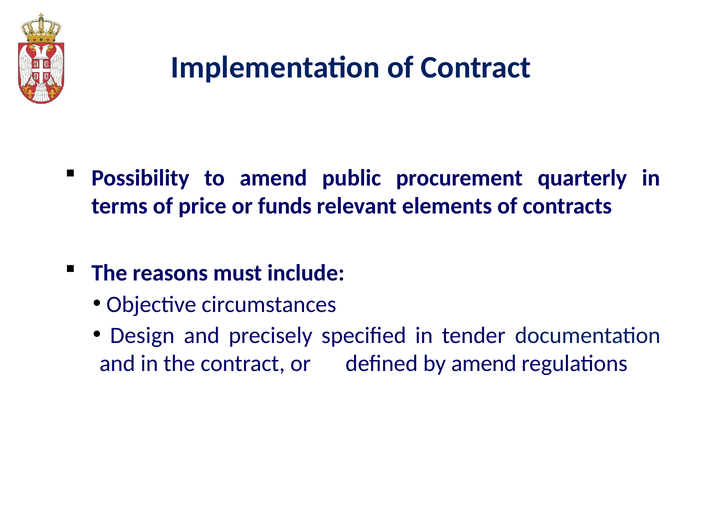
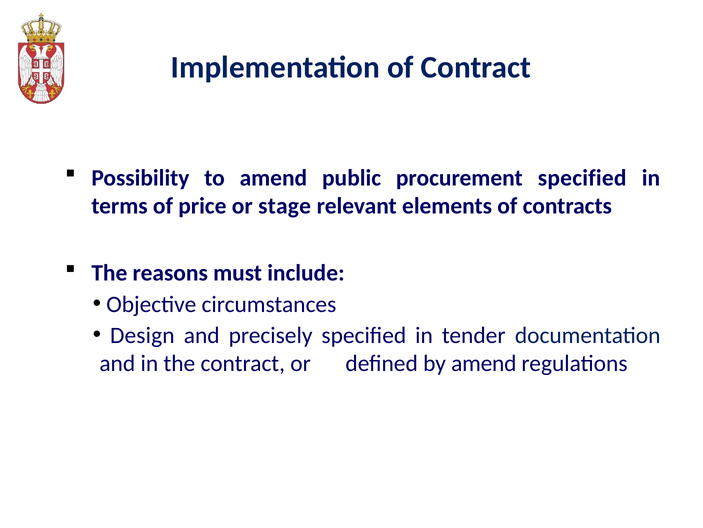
procurement quarterly: quarterly -> specified
funds: funds -> stage
